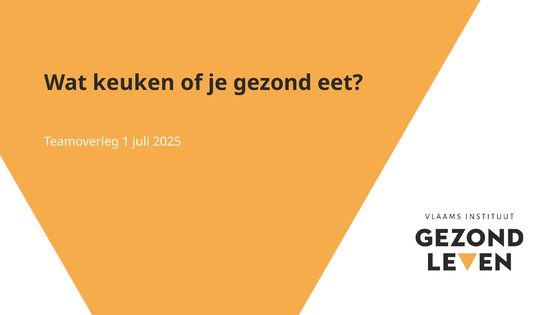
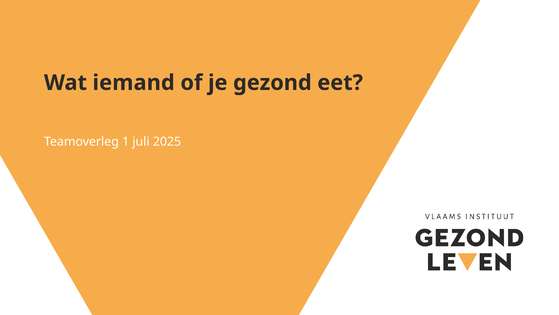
keuken: keuken -> iemand
